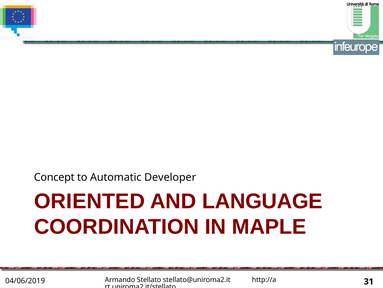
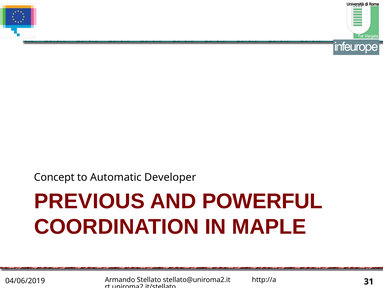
ORIENTED: ORIENTED -> PREVIOUS
LANGUAGE: LANGUAGE -> POWERFUL
